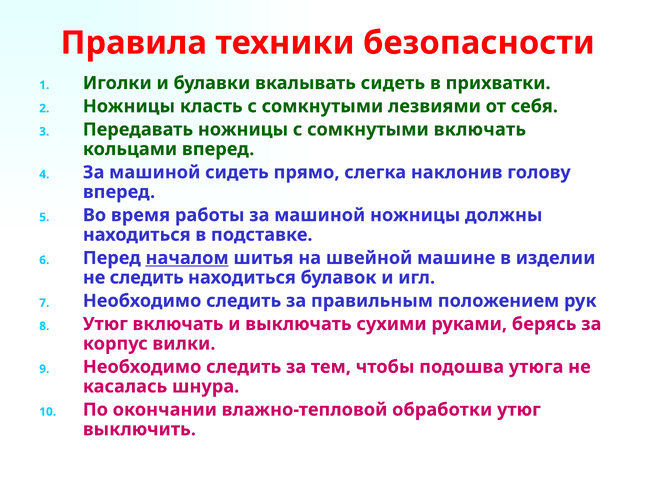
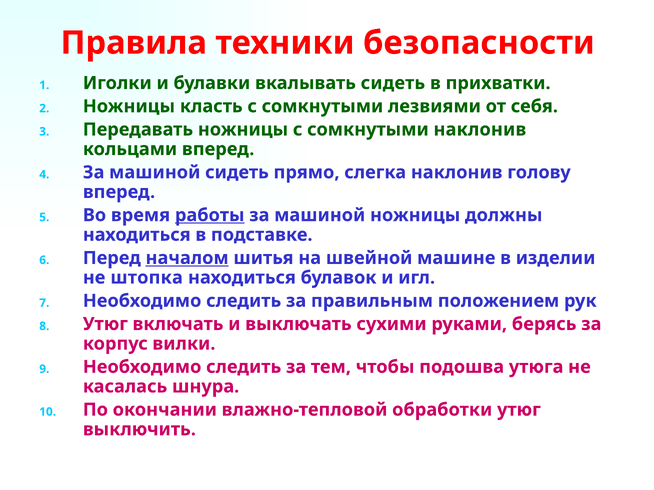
сомкнутыми включать: включать -> наклонив
работы underline: none -> present
не следить: следить -> штопка
